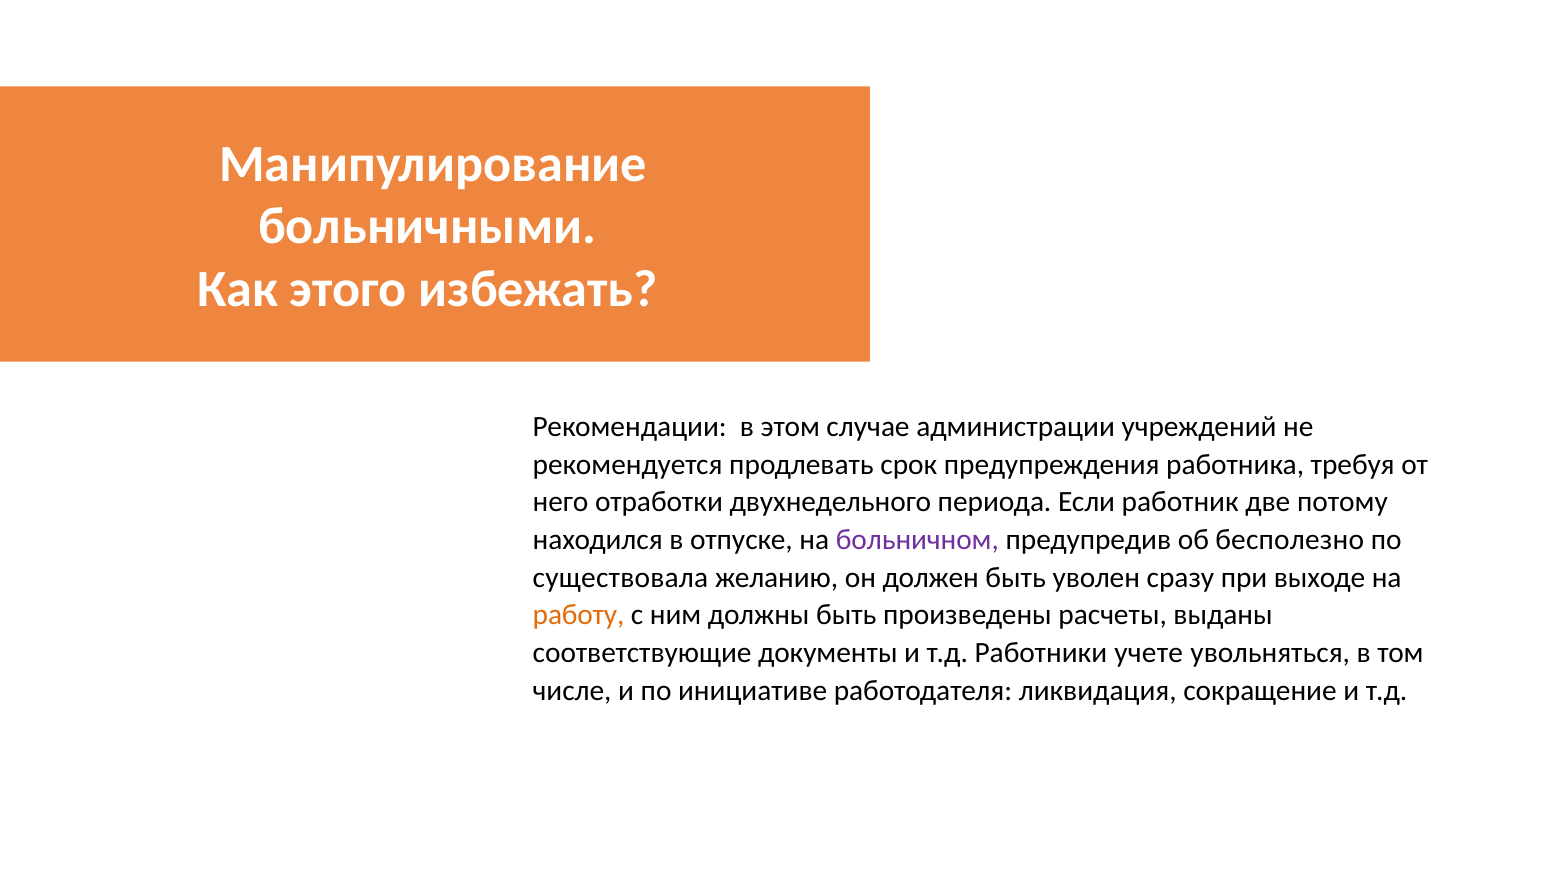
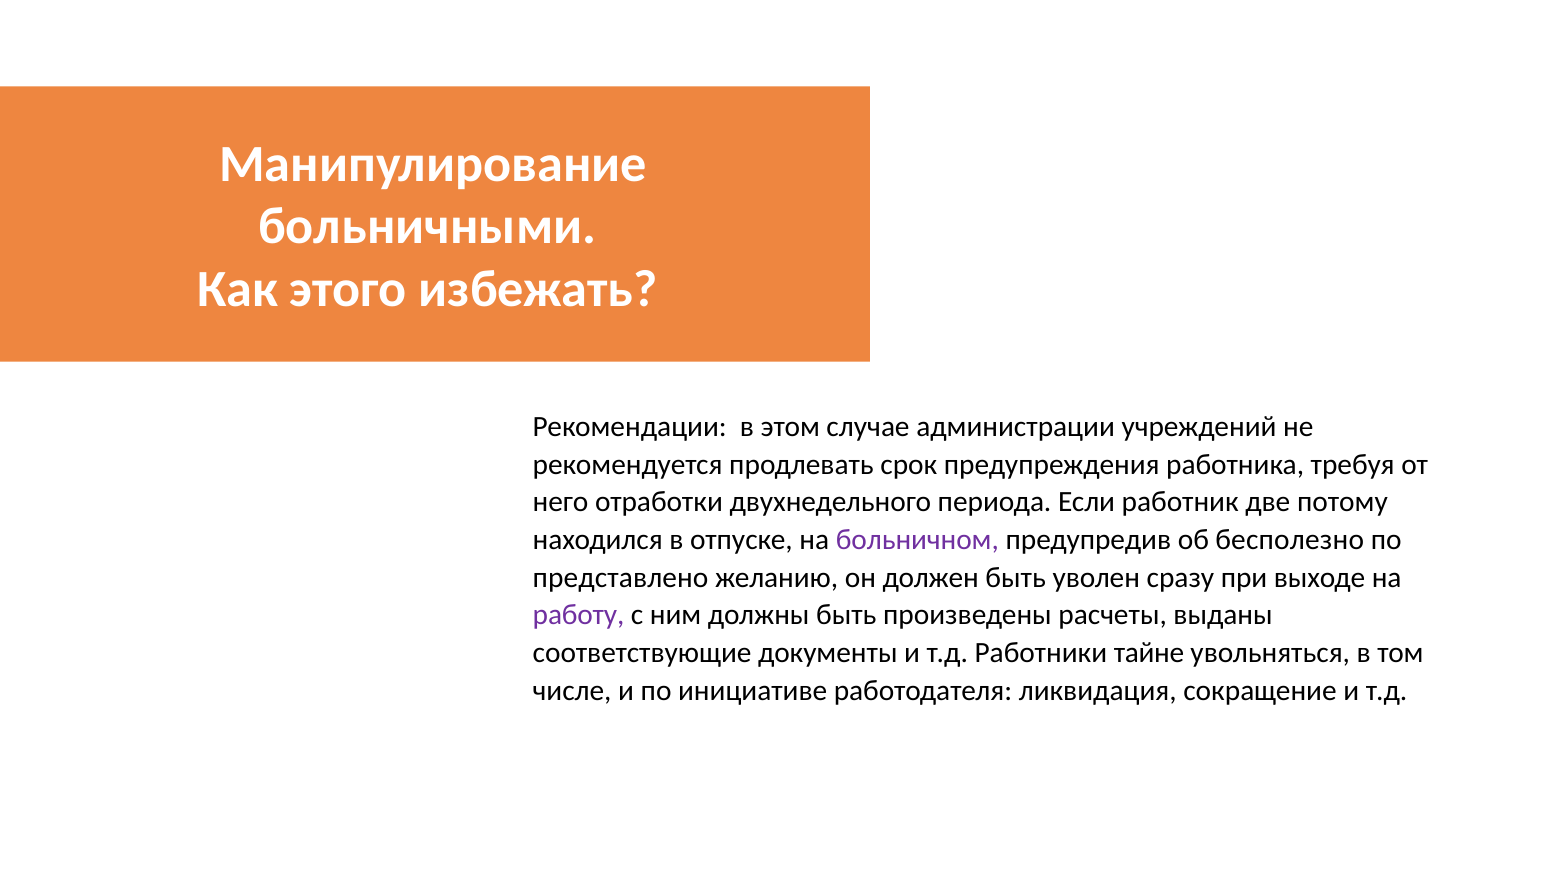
существовала: существовала -> представлено
работу colour: orange -> purple
учете: учете -> тайне
